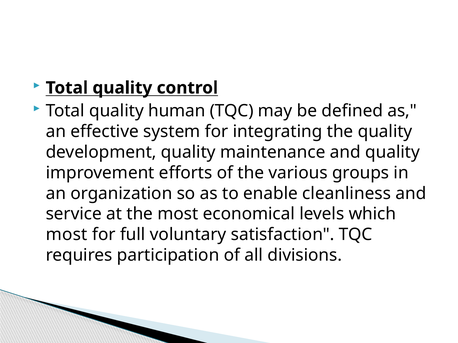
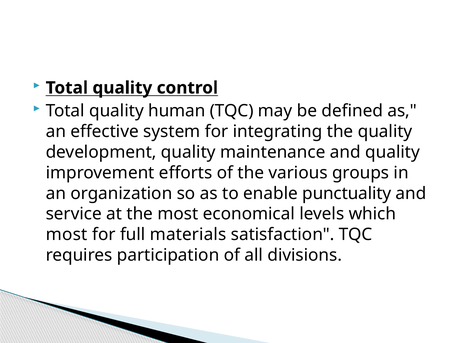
cleanliness: cleanliness -> punctuality
voluntary: voluntary -> materials
